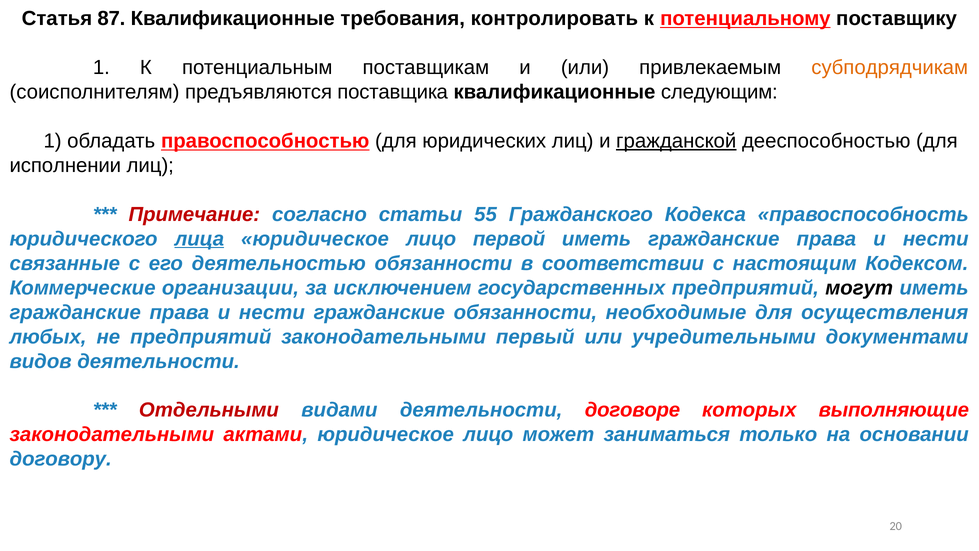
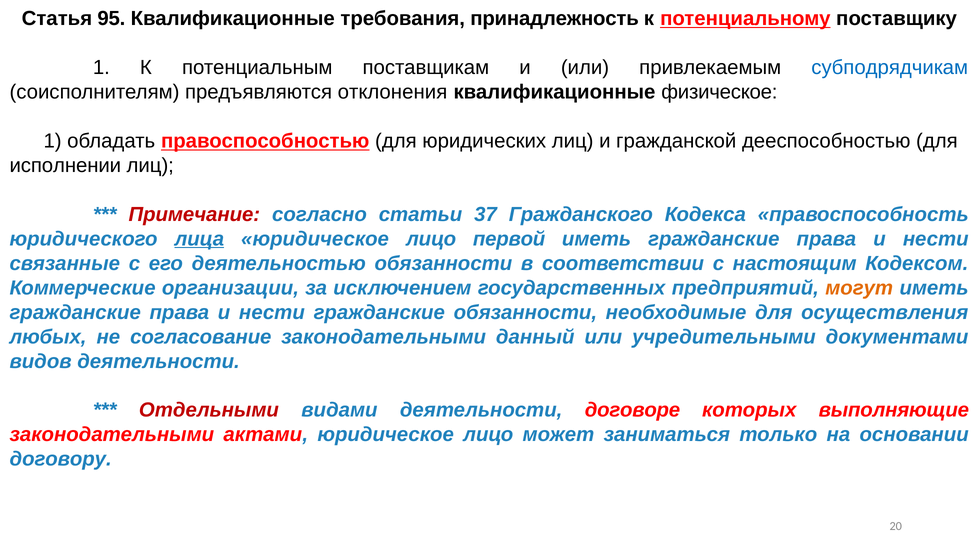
87: 87 -> 95
контролировать: контролировать -> принадлежность
субподрядчикам colour: orange -> blue
поставщика: поставщика -> отклонения
следующим: следующим -> физическое
гражданской underline: present -> none
55: 55 -> 37
могут colour: black -> orange
не предприятий: предприятий -> согласование
первый: первый -> данный
